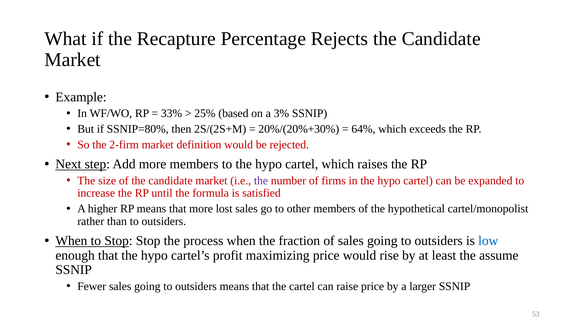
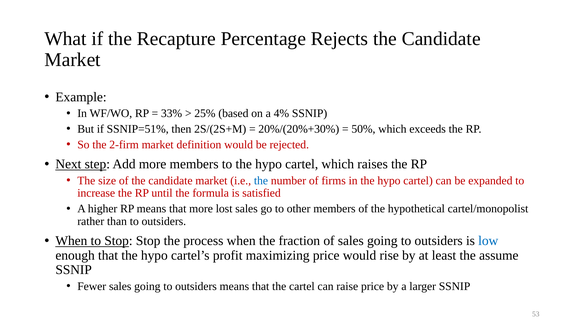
3%: 3% -> 4%
SSNIP=80%: SSNIP=80% -> SSNIP=51%
64%: 64% -> 50%
the at (261, 180) colour: purple -> blue
